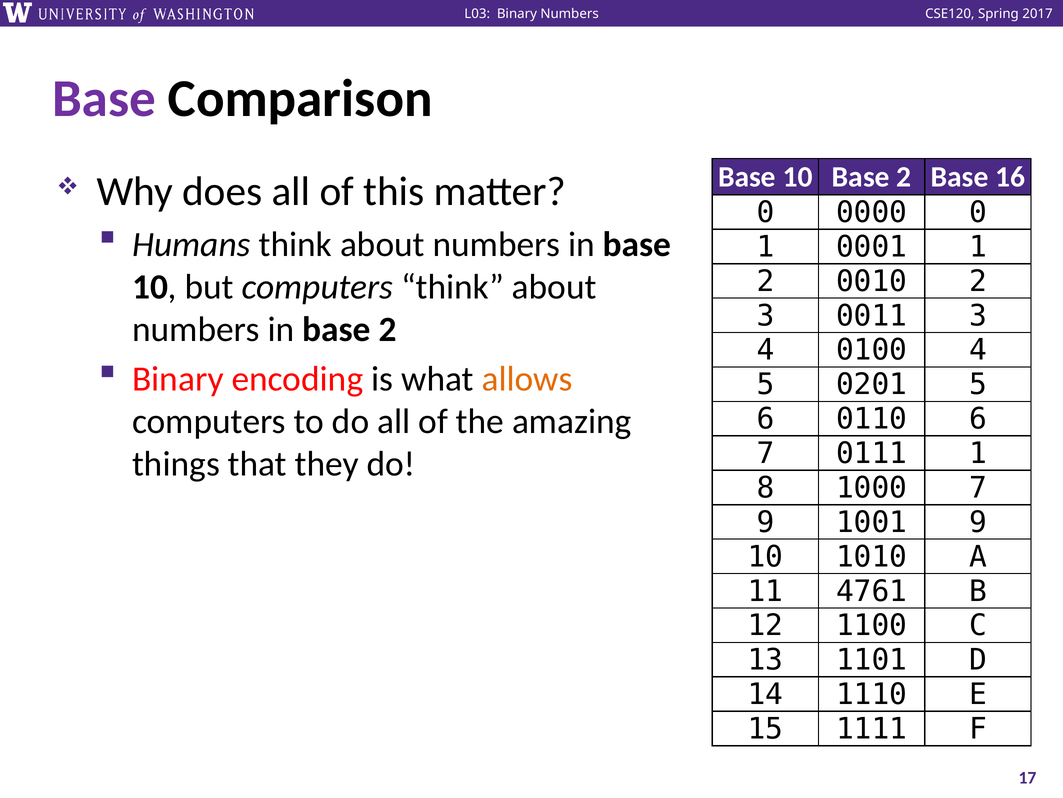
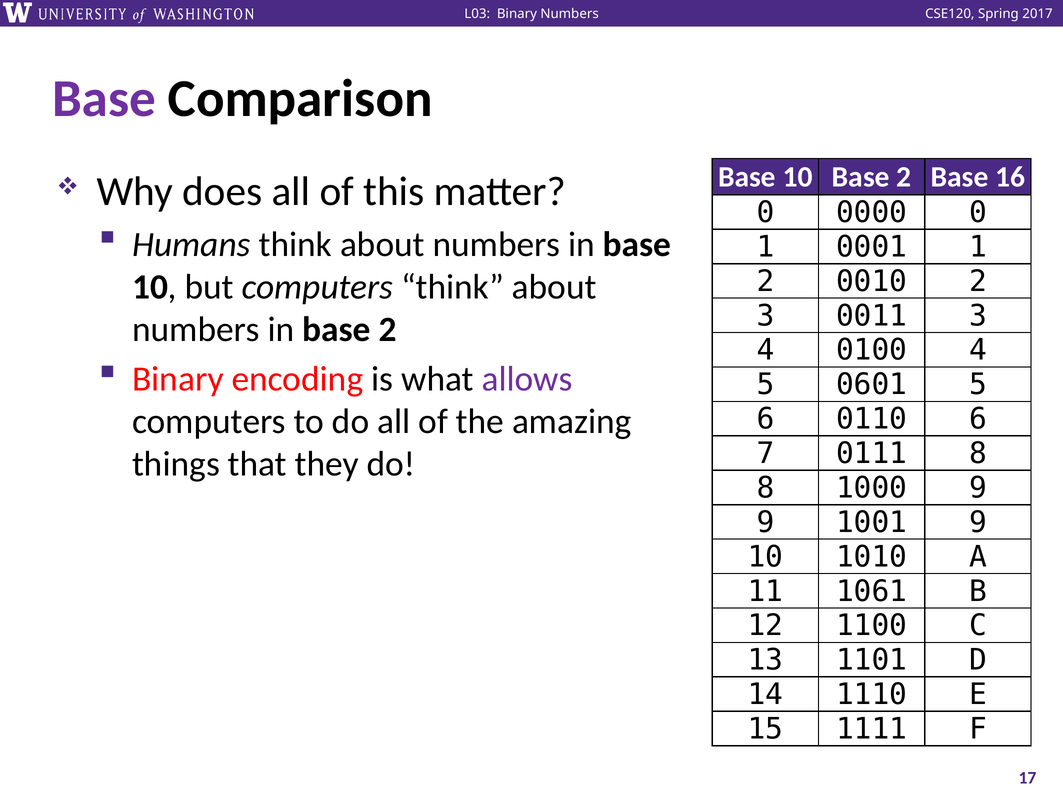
allows colour: orange -> purple
0201: 0201 -> 0601
0111 1: 1 -> 8
1000 7: 7 -> 9
4761: 4761 -> 1061
